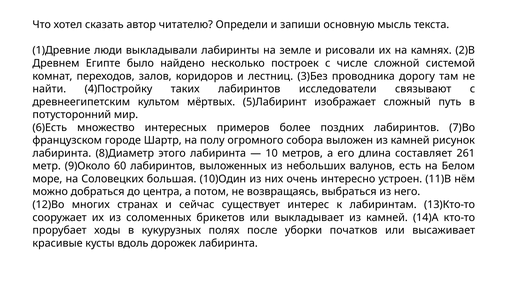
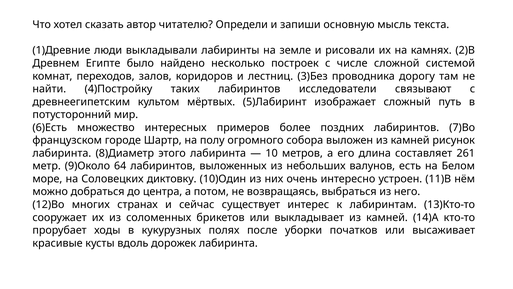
60: 60 -> 64
большая: большая -> диктовку
